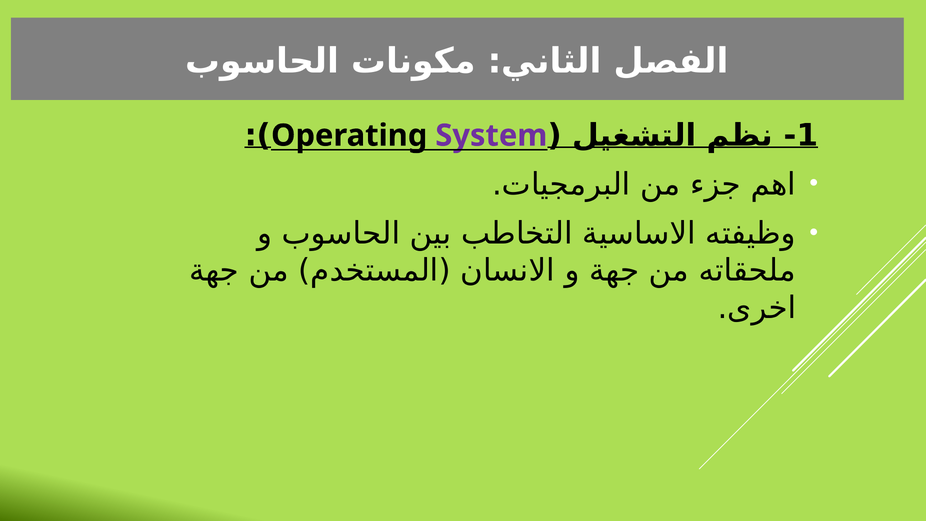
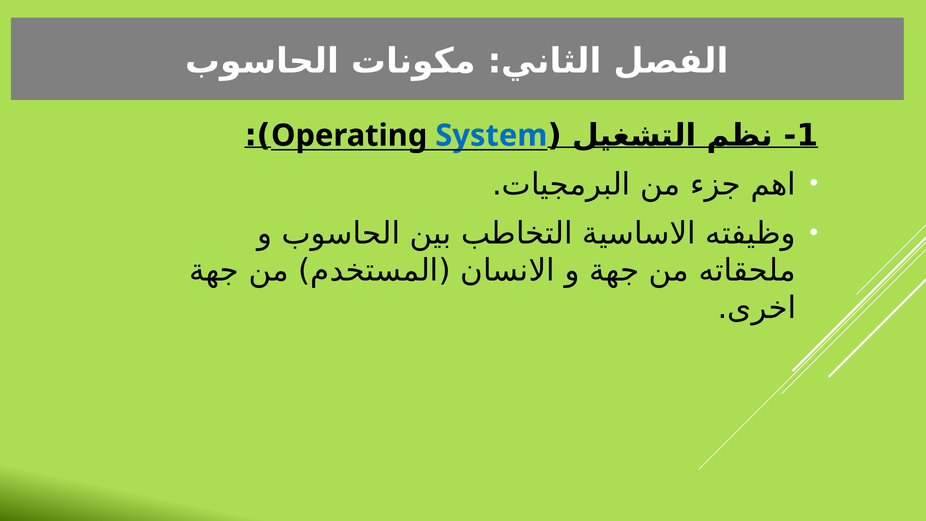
System colour: purple -> blue
